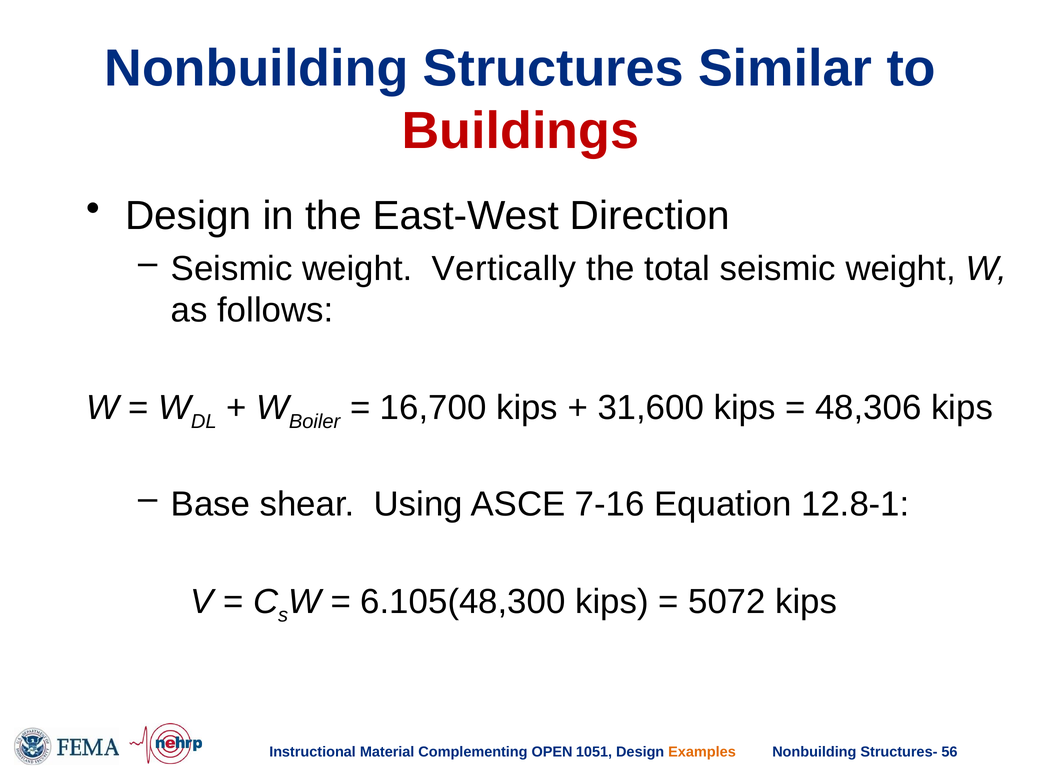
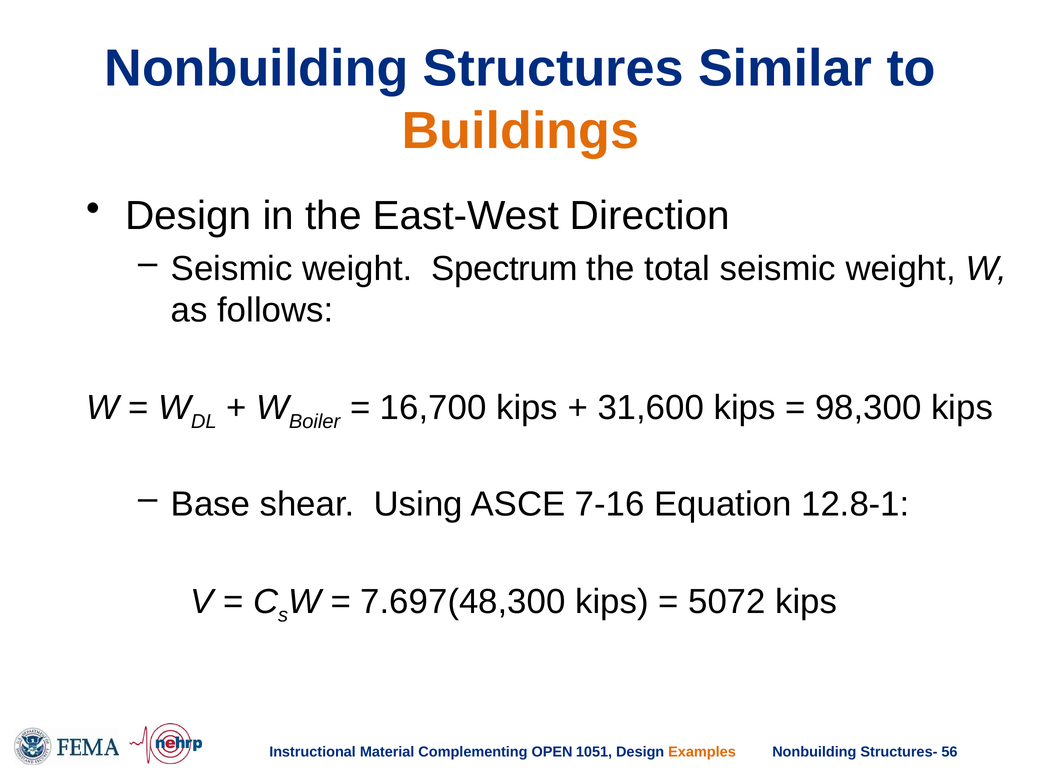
Buildings colour: red -> orange
Vertically: Vertically -> Spectrum
48,306: 48,306 -> 98,300
6.105(48,300: 6.105(48,300 -> 7.697(48,300
